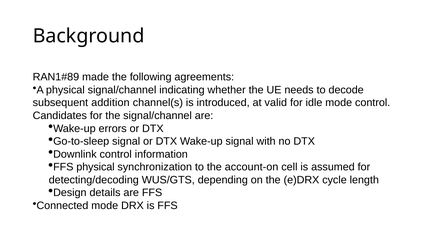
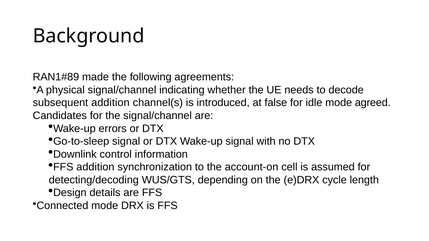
valid: valid -> false
mode control: control -> agreed
physical at (95, 167): physical -> addition
